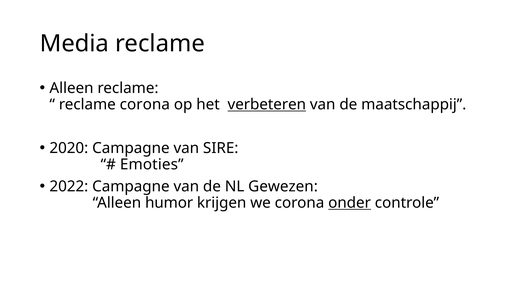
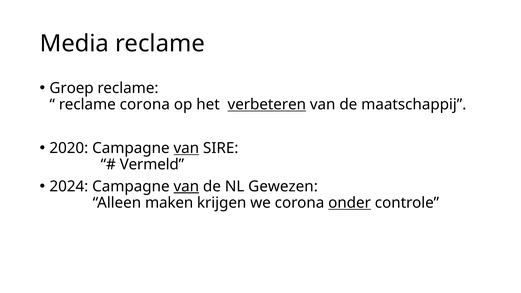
Alleen at (72, 88): Alleen -> Groep
van at (186, 148) underline: none -> present
Emoties: Emoties -> Vermeld
2022: 2022 -> 2024
van at (186, 186) underline: none -> present
humor: humor -> maken
